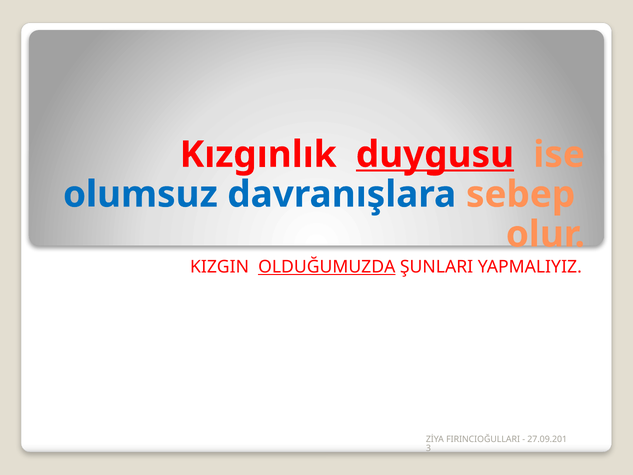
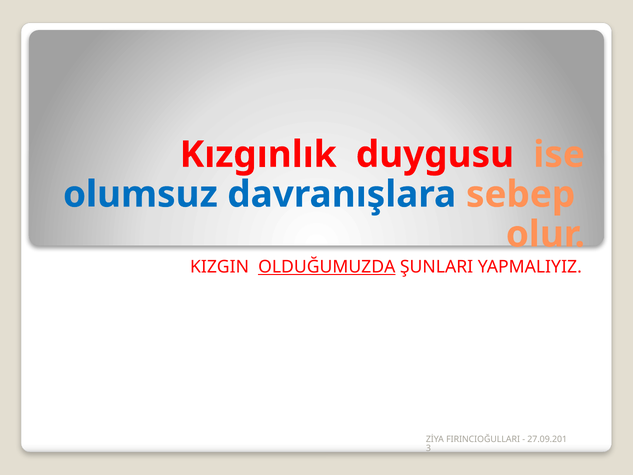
duygusu underline: present -> none
